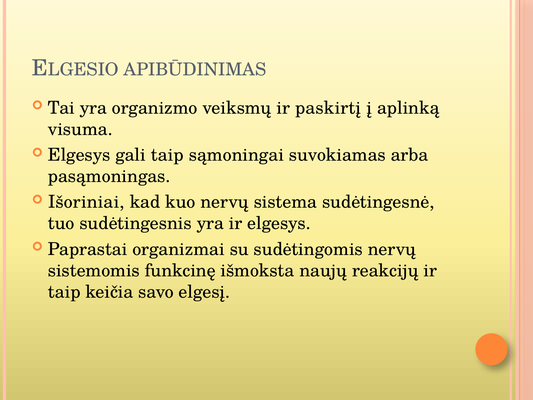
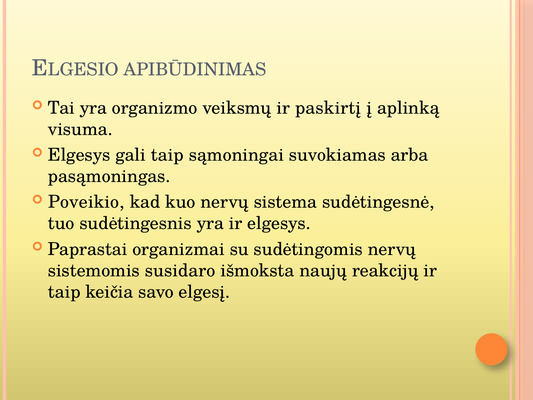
Išoriniai: Išoriniai -> Poveikio
funkcinę: funkcinę -> susidaro
